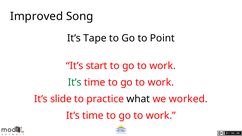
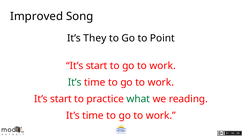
Tape: Tape -> They
slide at (61, 99): slide -> start
what colour: black -> green
worked: worked -> reading
